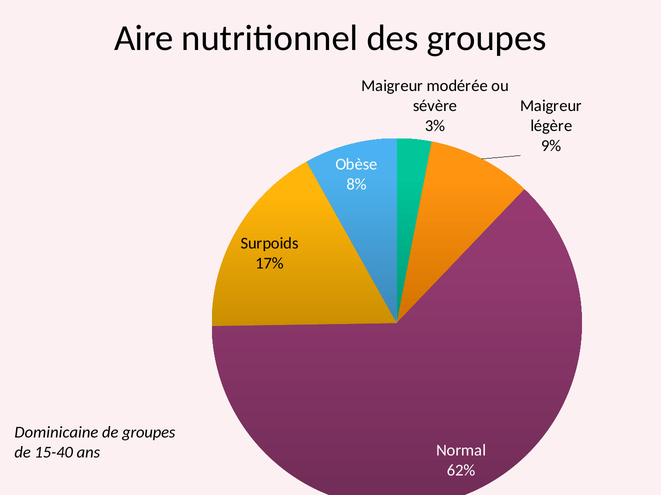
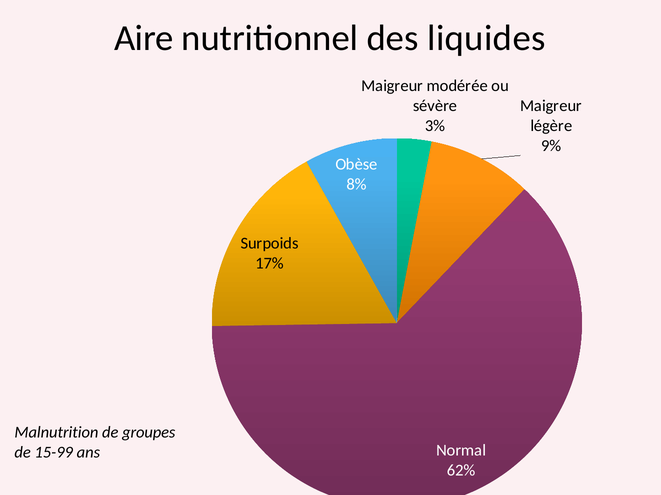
des groupes: groupes -> liquides
Dominicaine: Dominicaine -> Malnutrition
15-40: 15-40 -> 15-99
